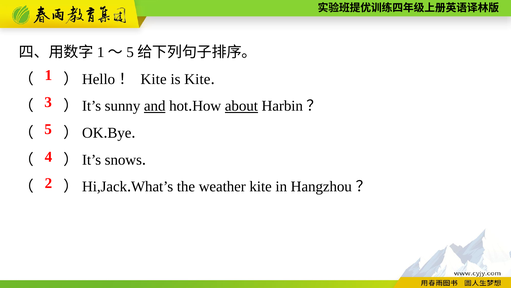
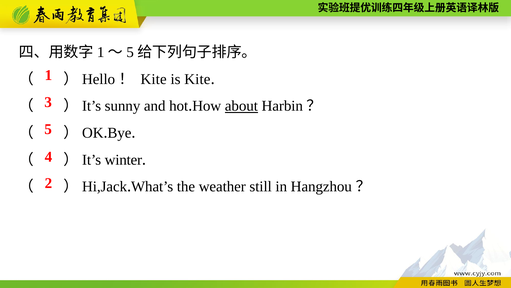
and underline: present -> none
snows: snows -> winter
weather kite: kite -> still
